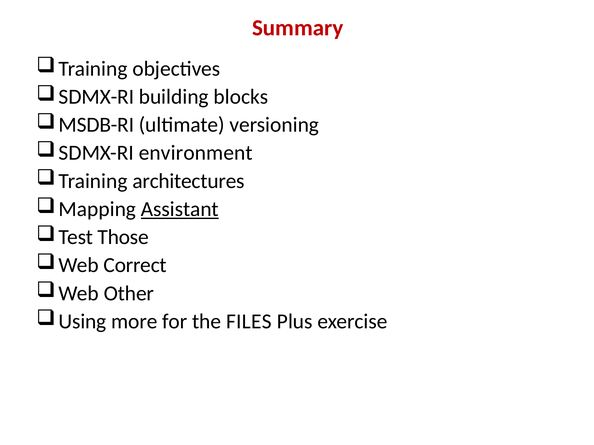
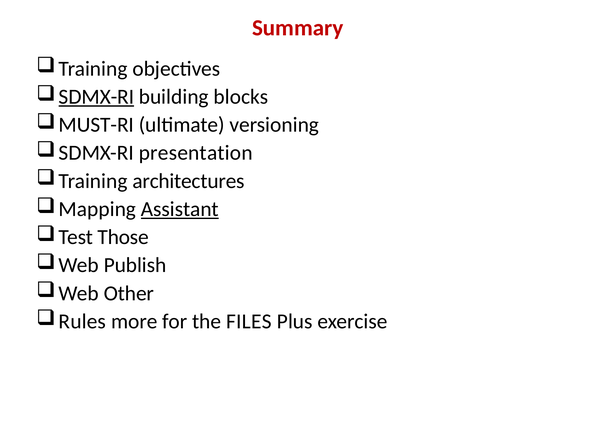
SDMX-RI at (96, 97) underline: none -> present
MSDB-RI: MSDB-RI -> MUST-RI
environment: environment -> presentation
Correct: Correct -> Publish
Using: Using -> Rules
